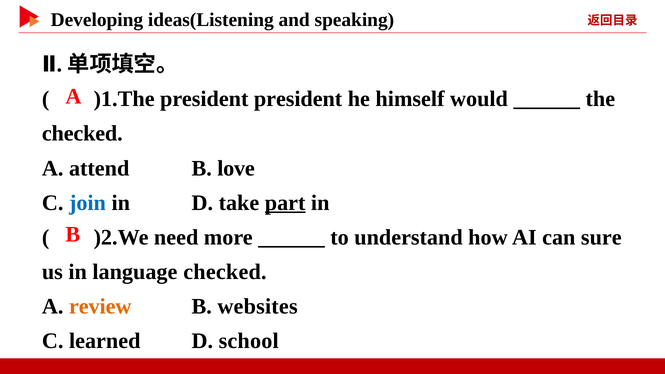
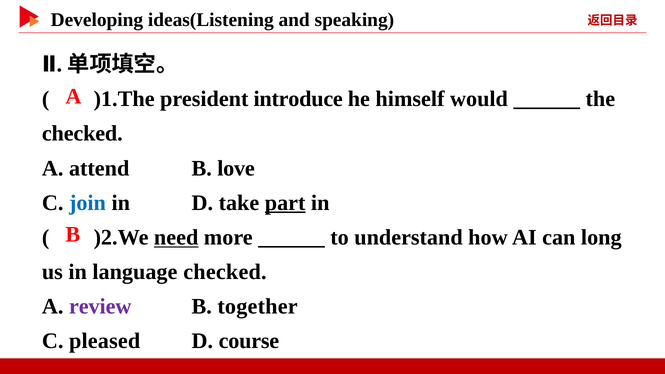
president president: president -> introduce
need underline: none -> present
sure: sure -> long
review colour: orange -> purple
websites: websites -> together
learned: learned -> pleased
school: school -> course
